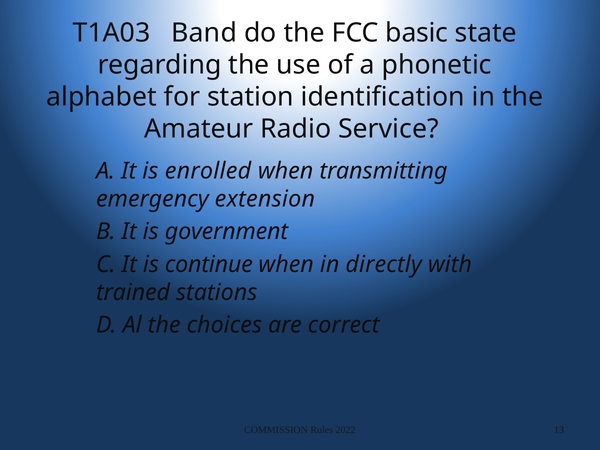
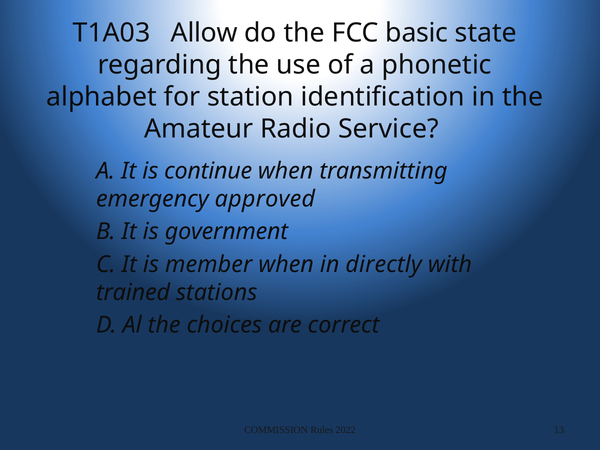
Band: Band -> Allow
enrolled: enrolled -> continue
extension: extension -> approved
continue: continue -> member
